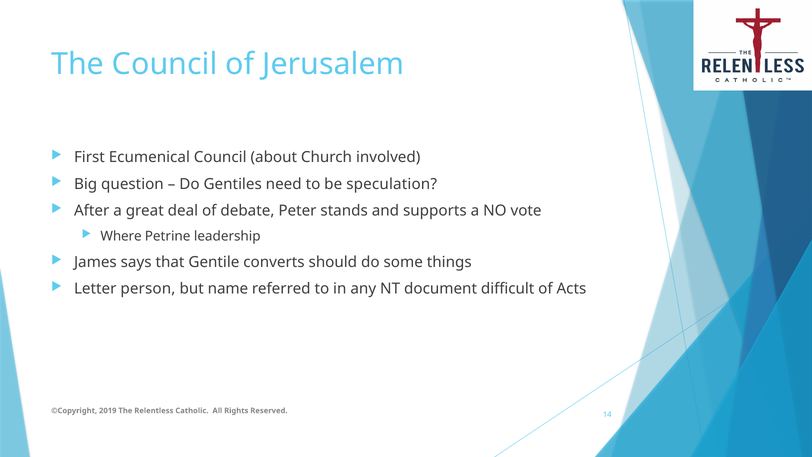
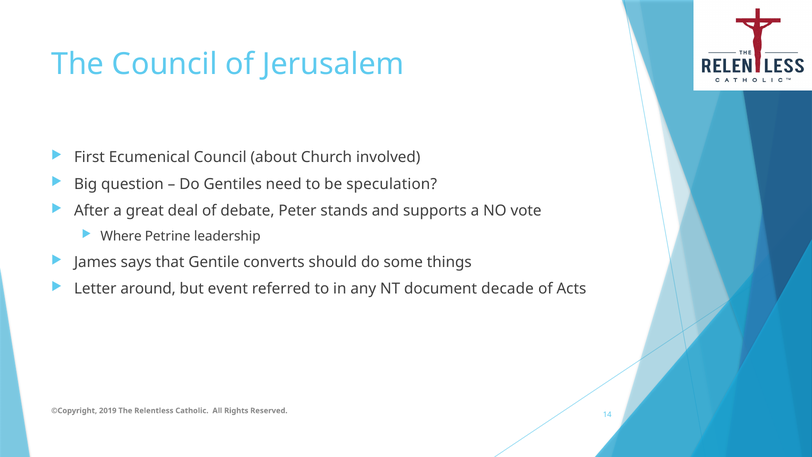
person: person -> around
name: name -> event
difficult: difficult -> decade
